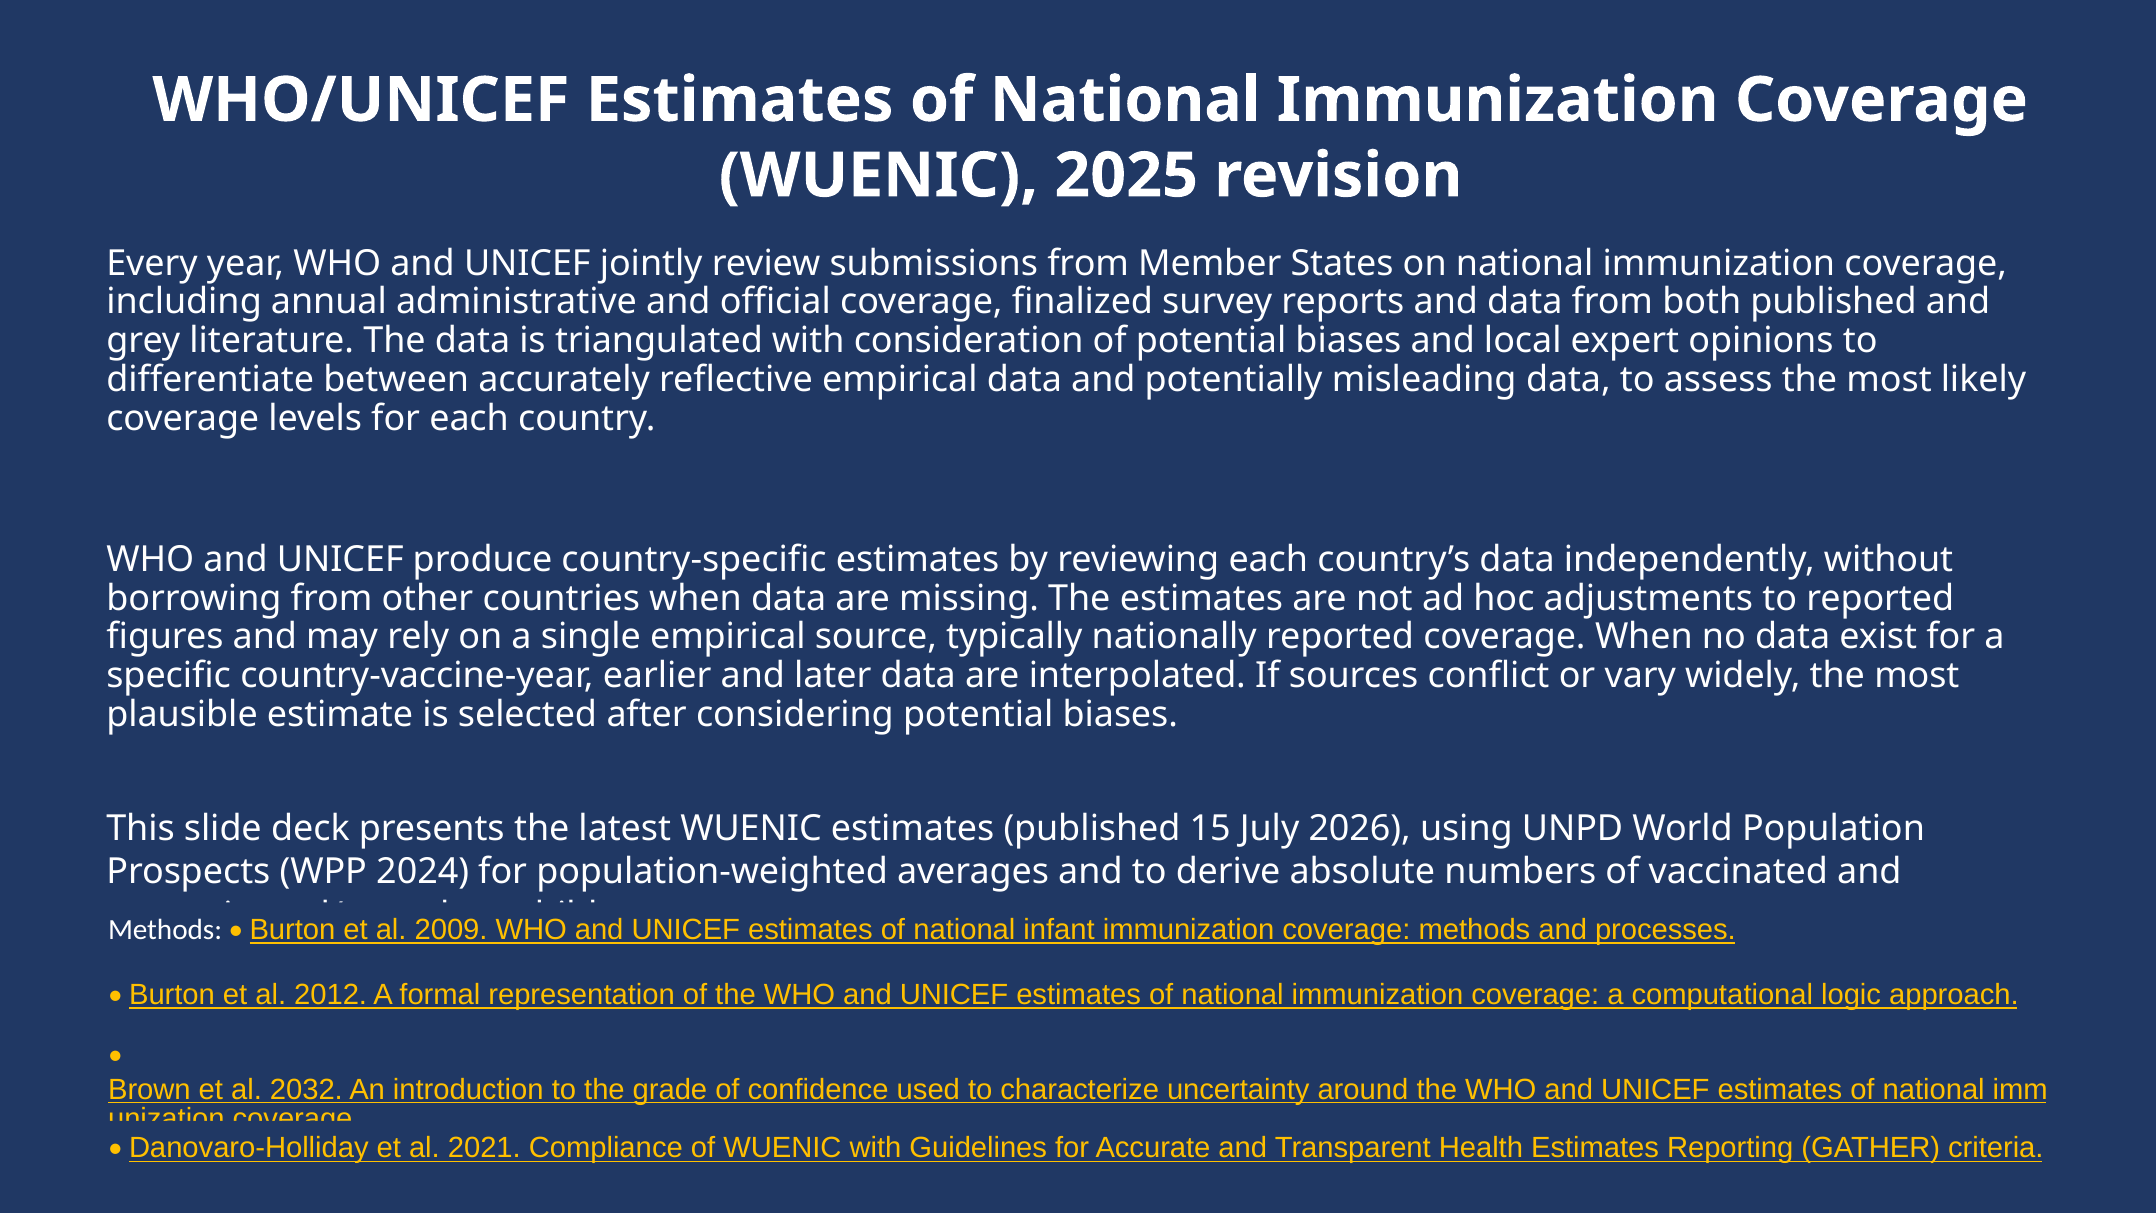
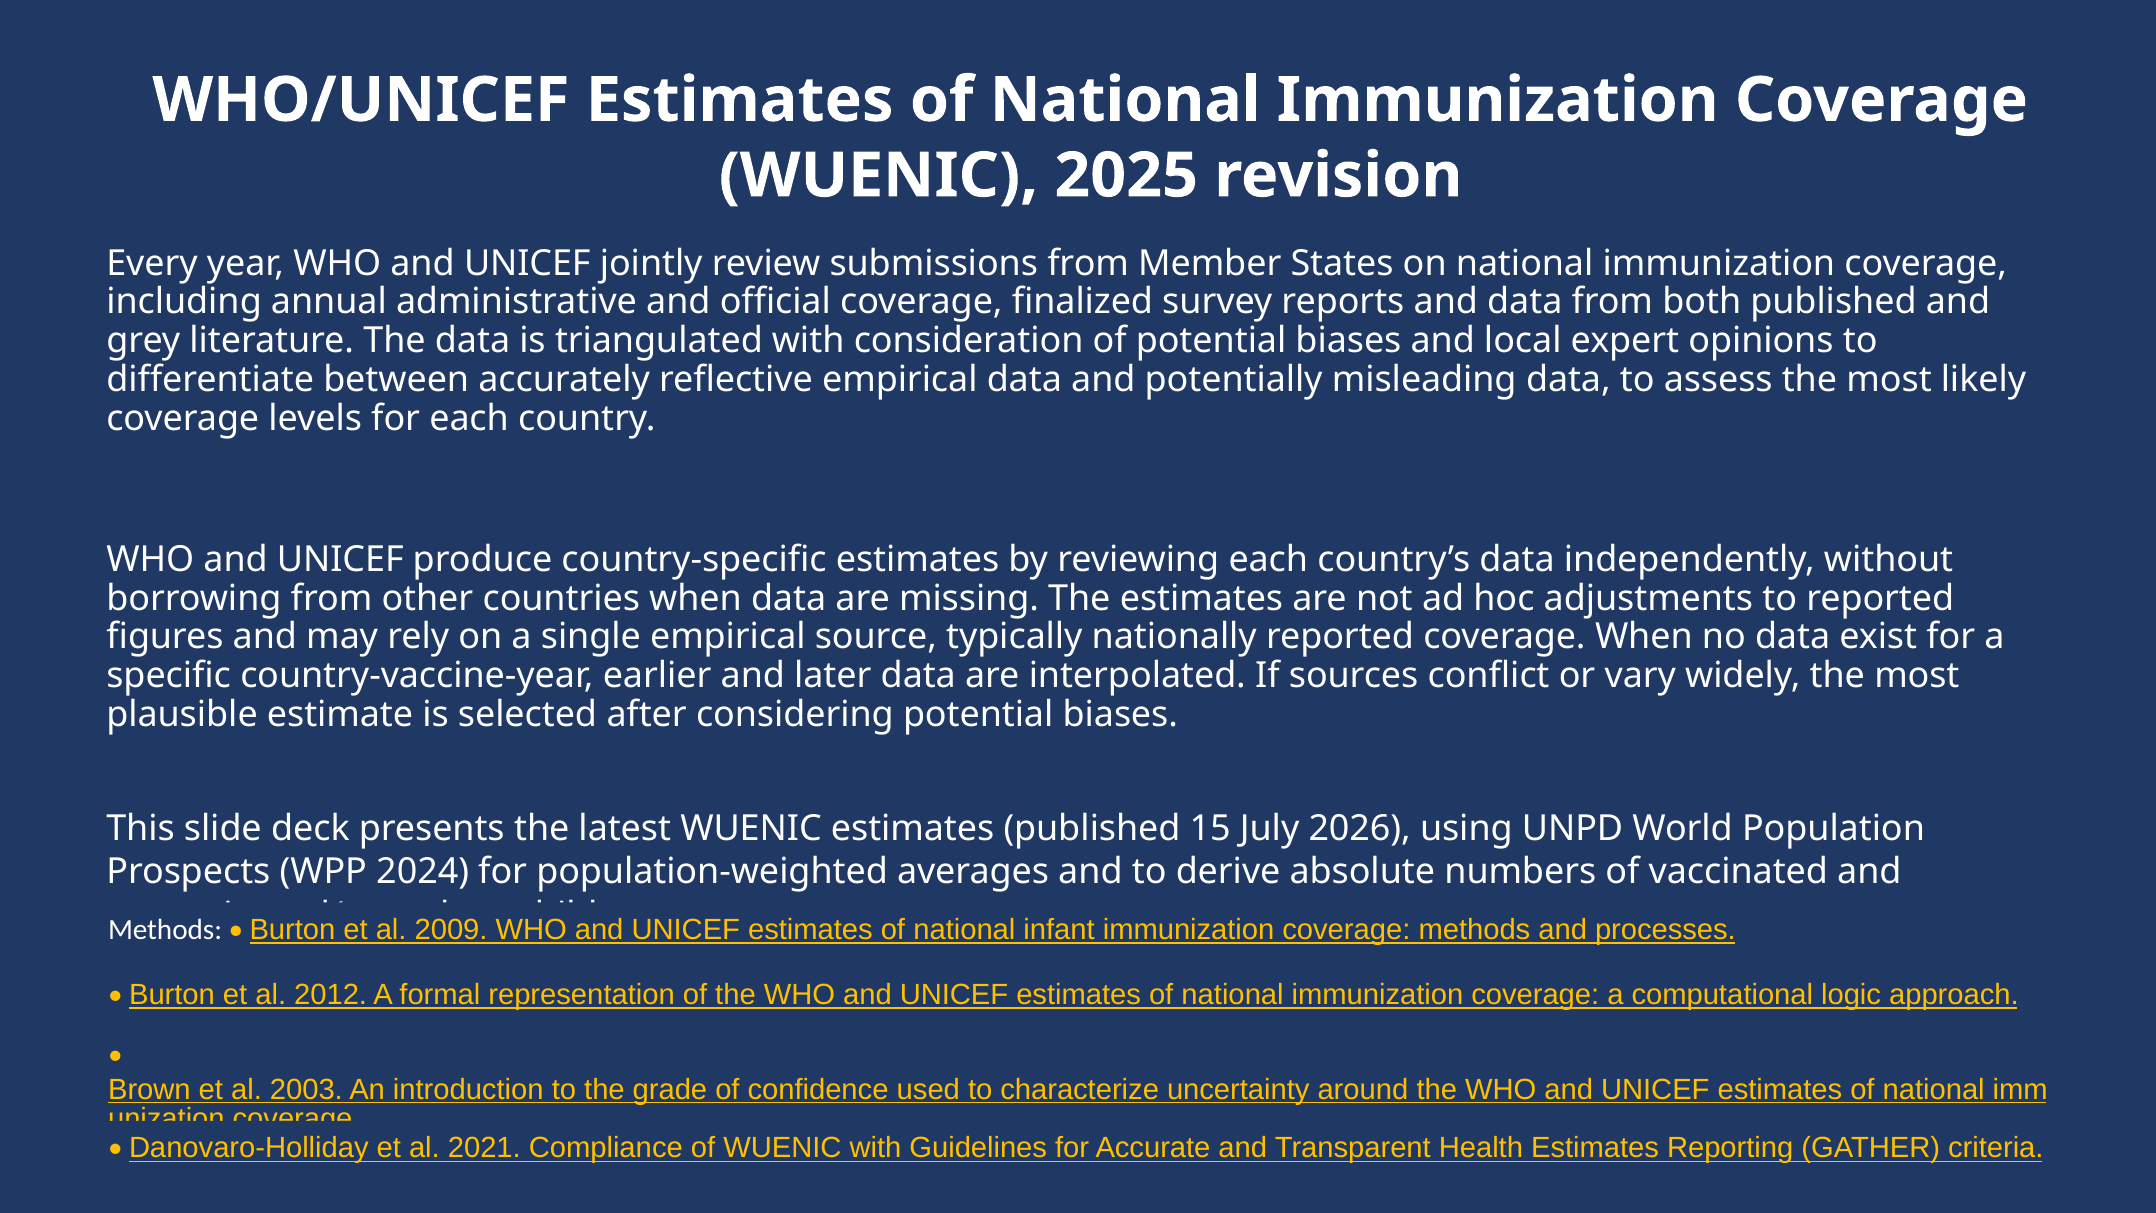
2032: 2032 -> 2003
